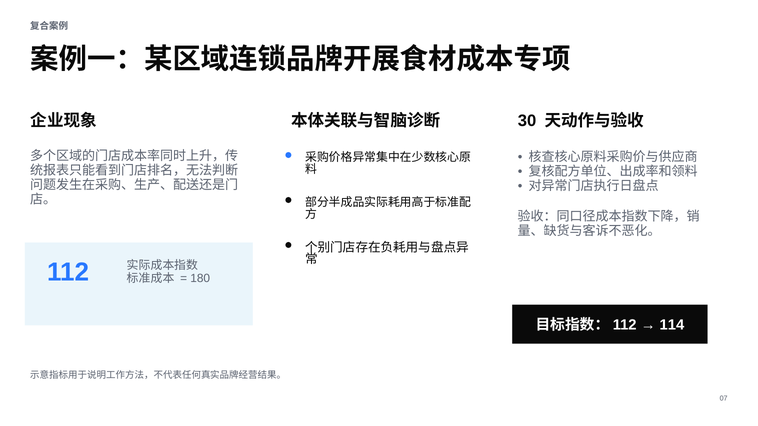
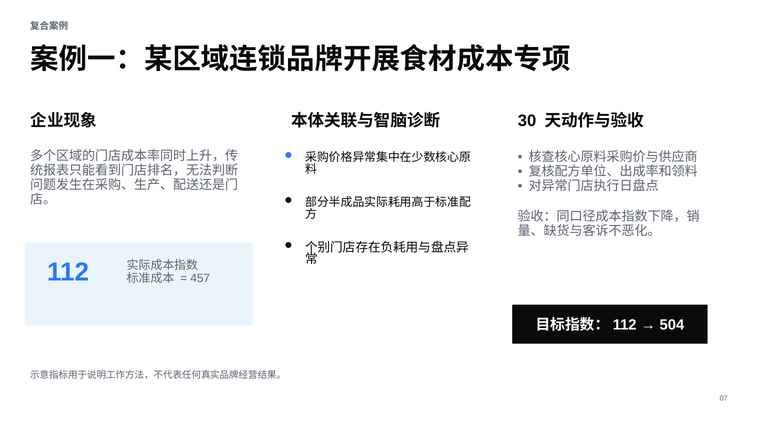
180: 180 -> 457
114: 114 -> 504
